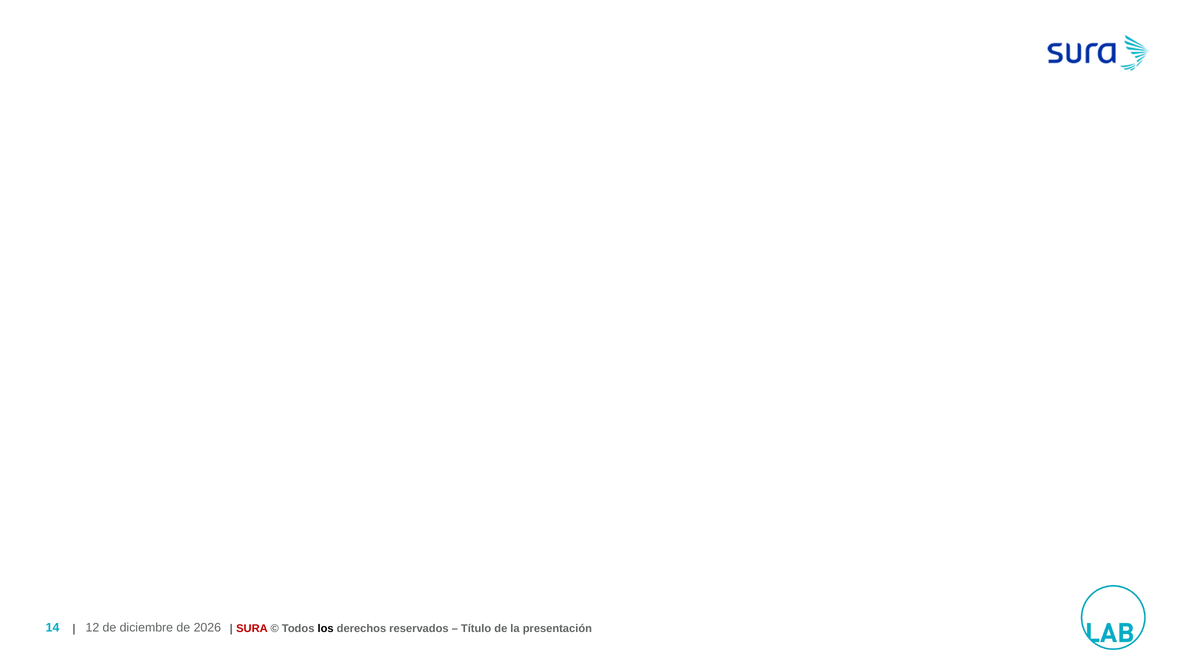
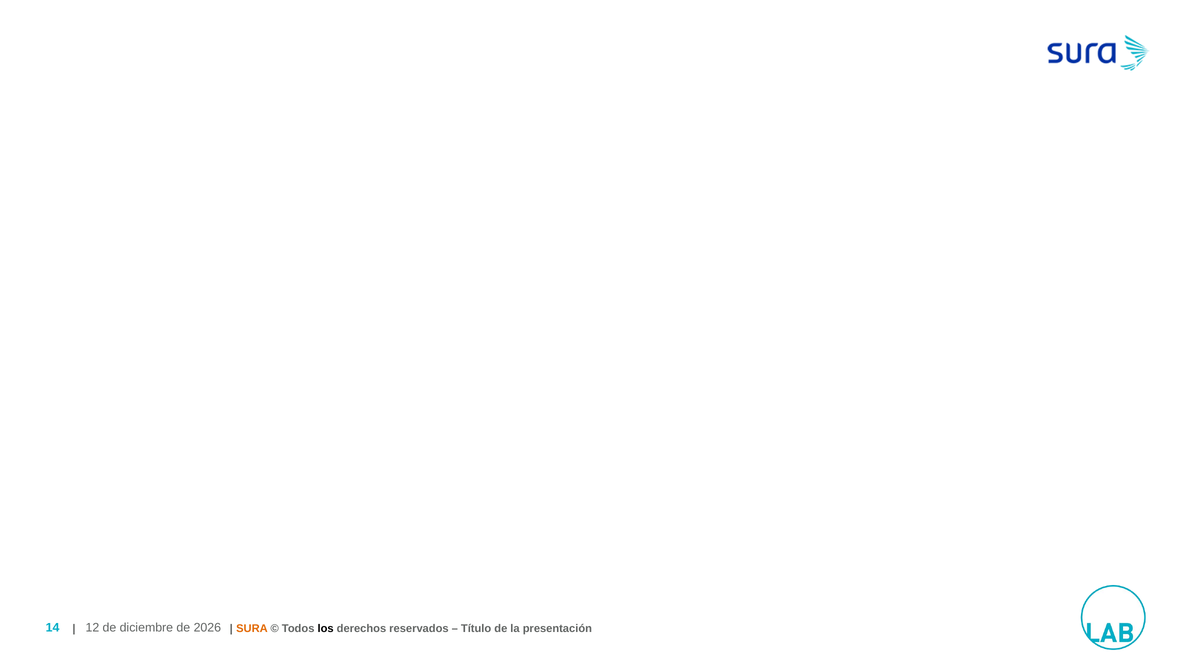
SURA colour: red -> orange
